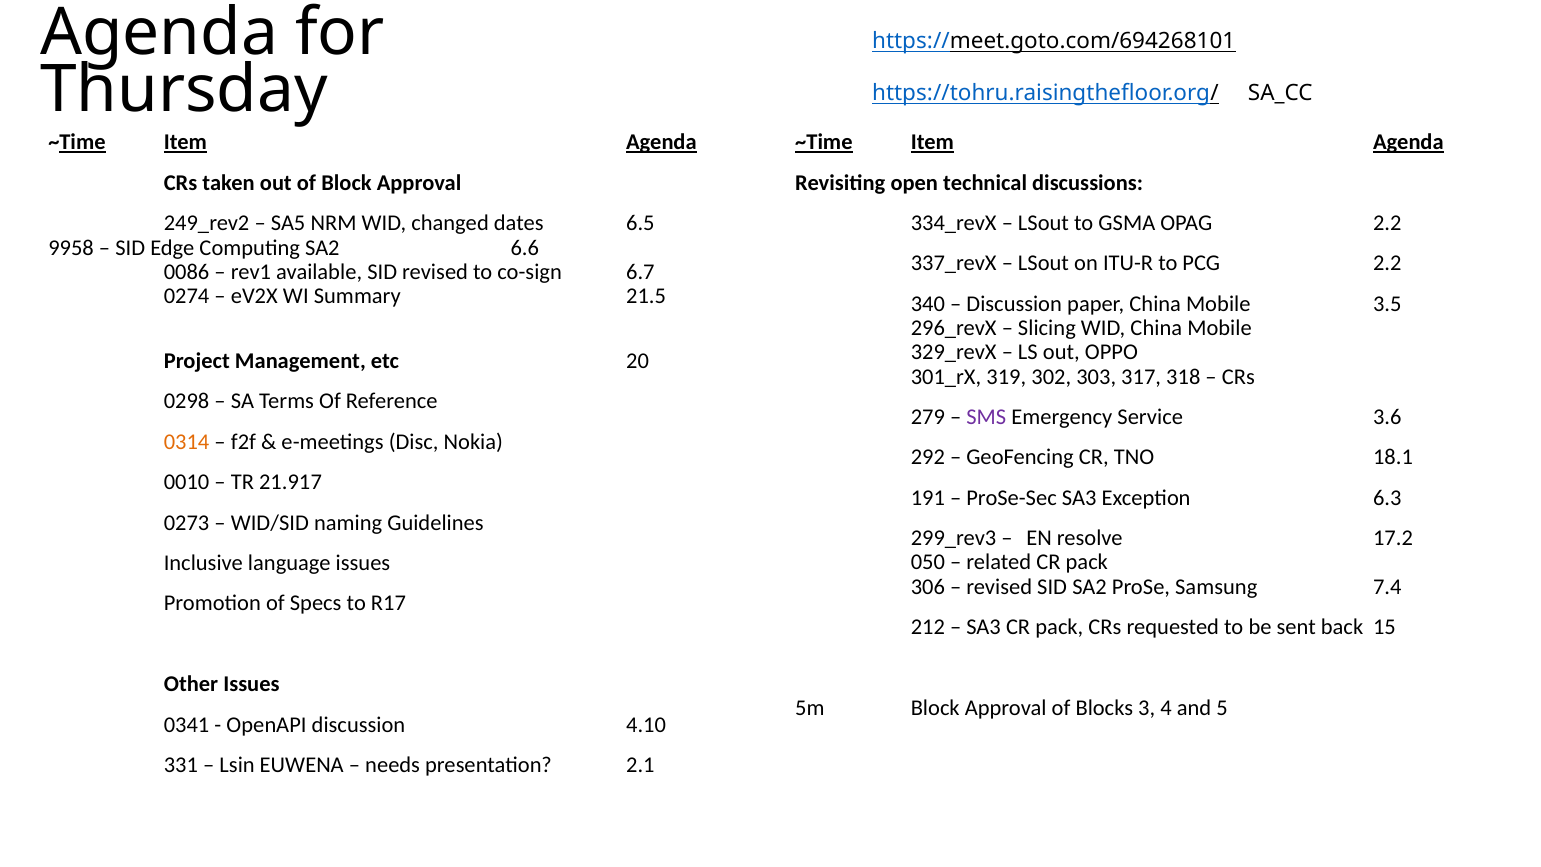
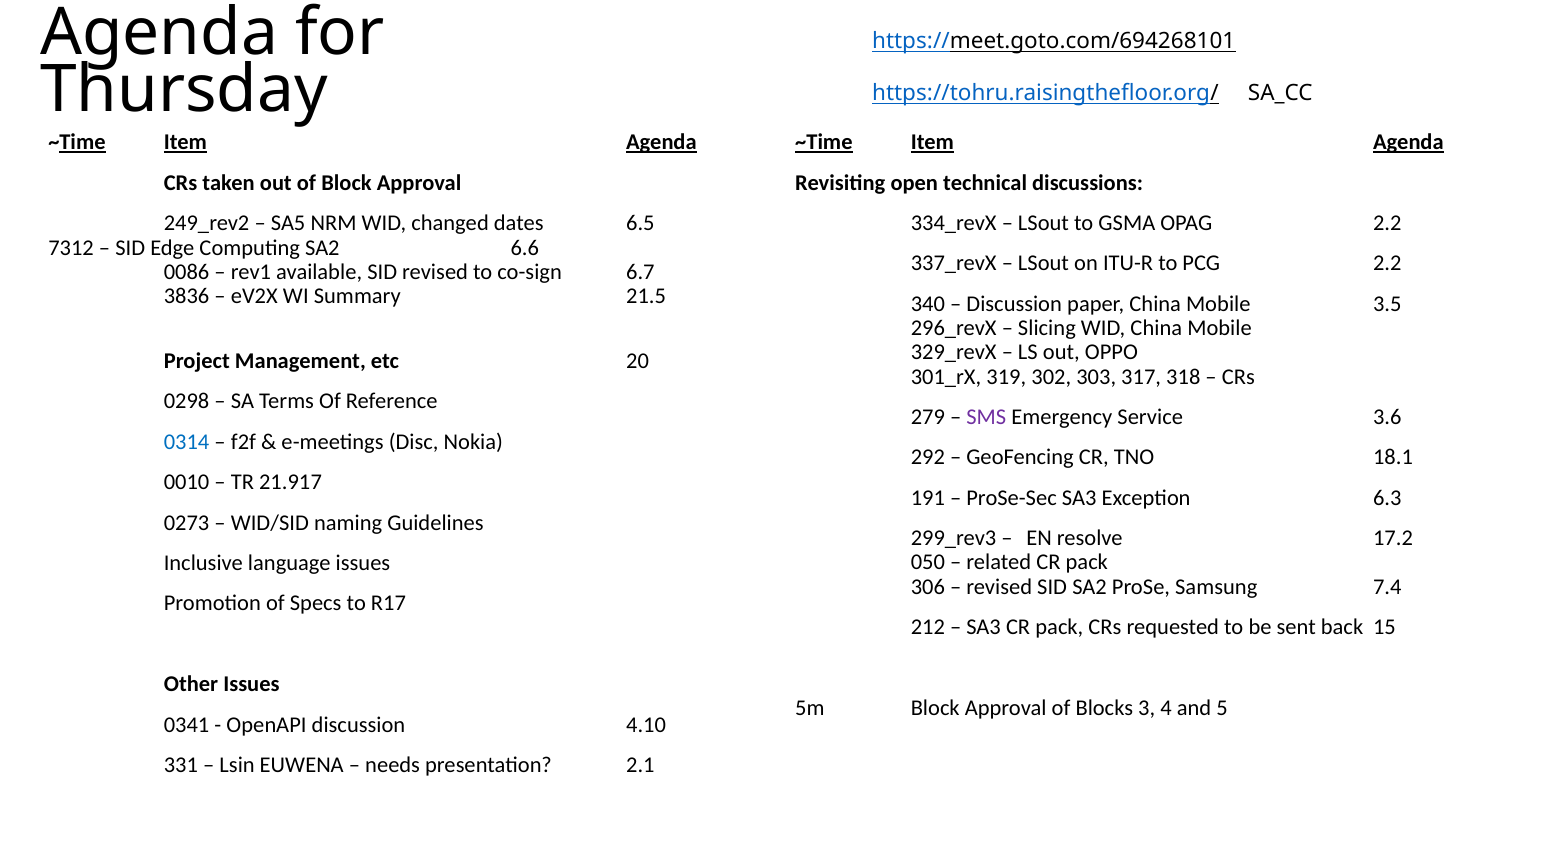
9958: 9958 -> 7312
0274: 0274 -> 3836
0314 colour: orange -> blue
